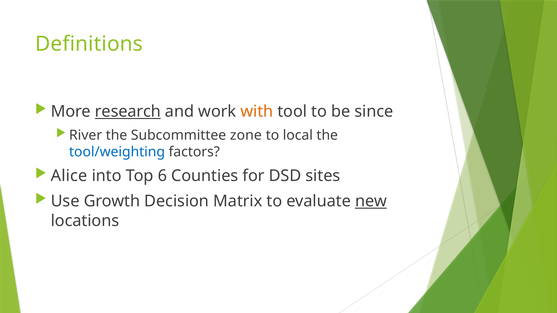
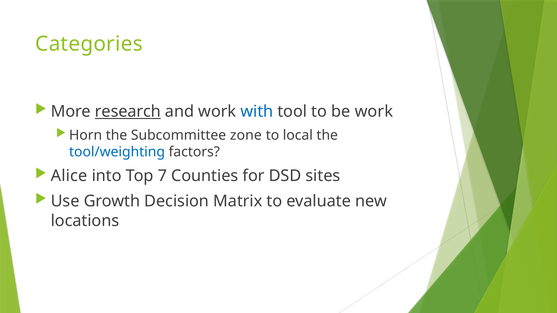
Definitions: Definitions -> Categories
with colour: orange -> blue
be since: since -> work
River: River -> Horn
6: 6 -> 7
new underline: present -> none
